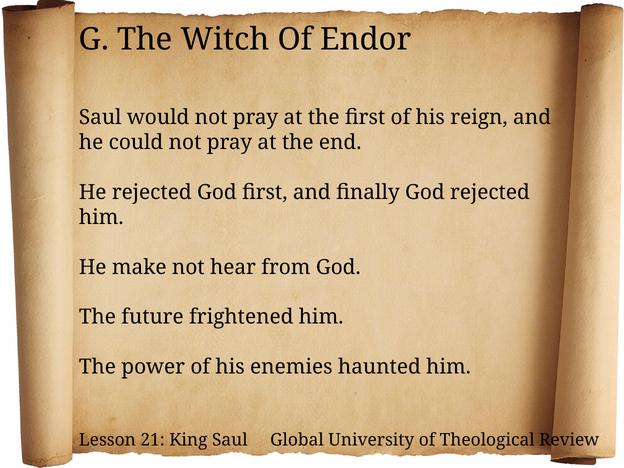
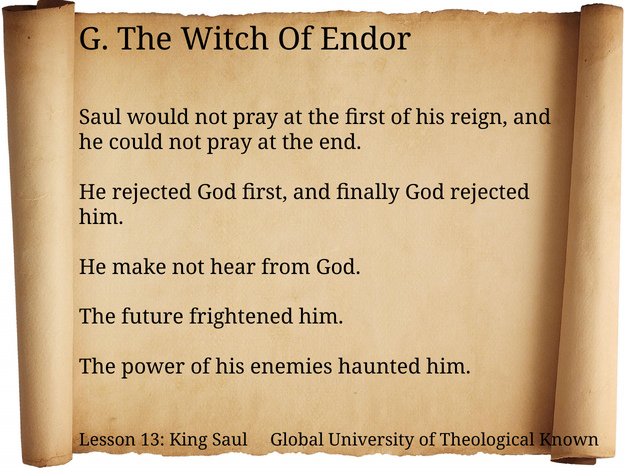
21: 21 -> 13
Review: Review -> Known
